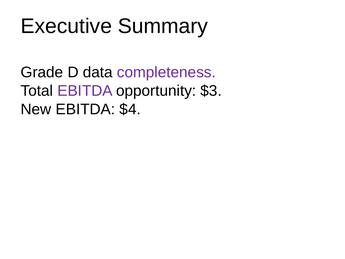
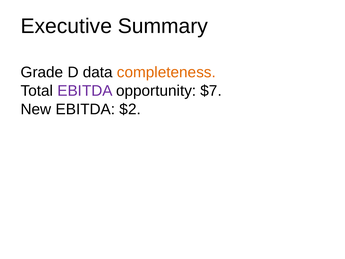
completeness colour: purple -> orange
$3: $3 -> $7
$4: $4 -> $2
